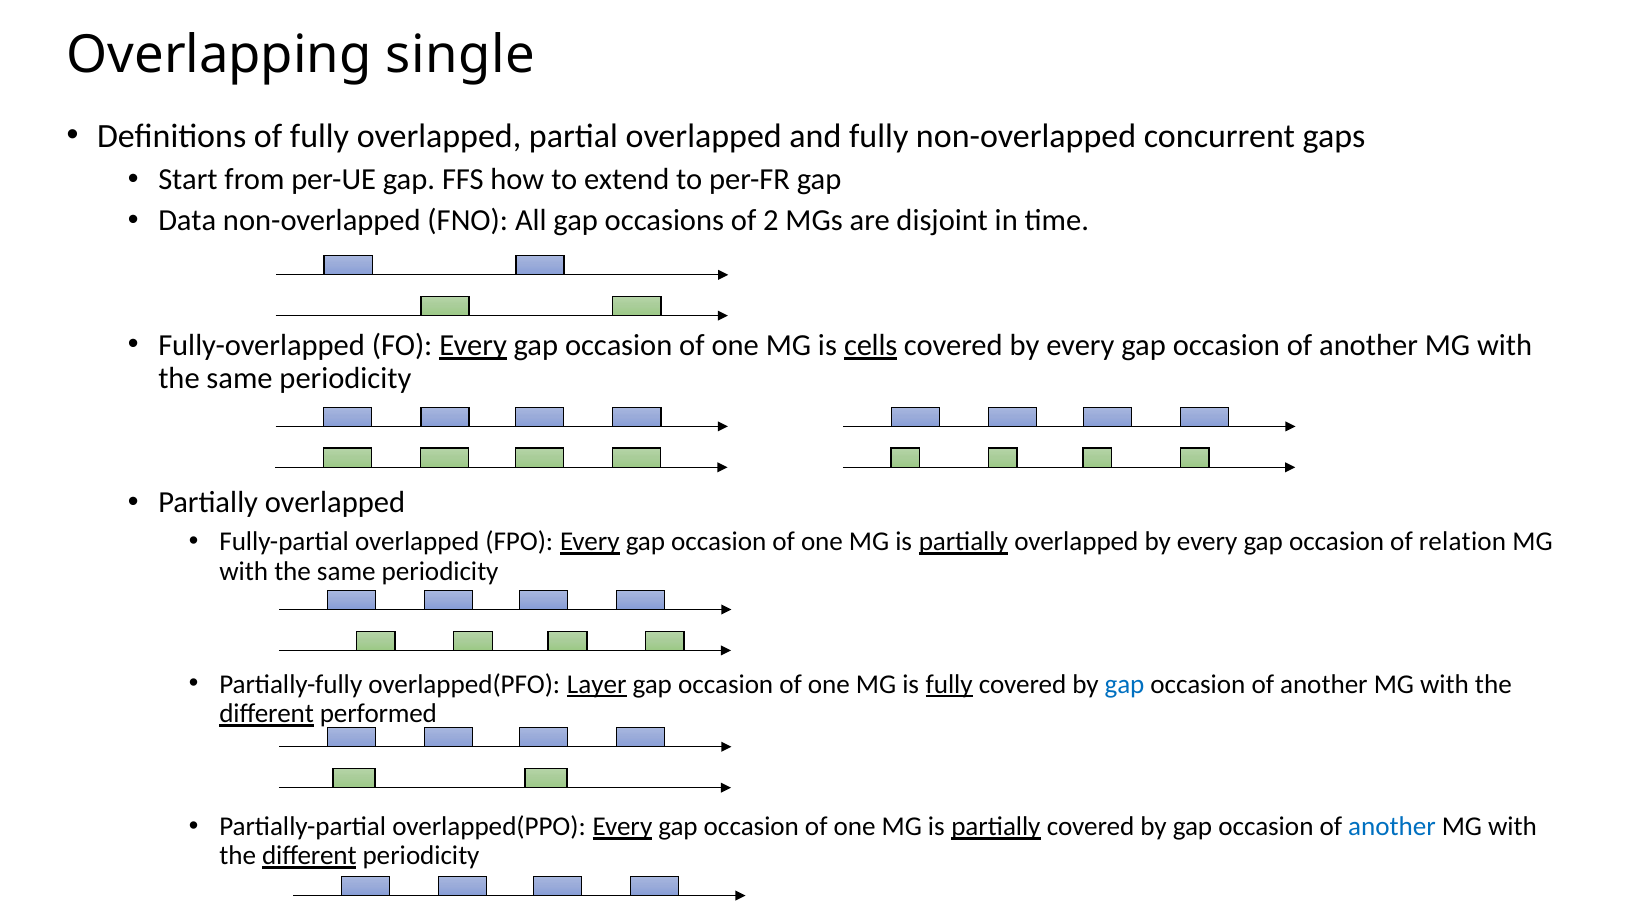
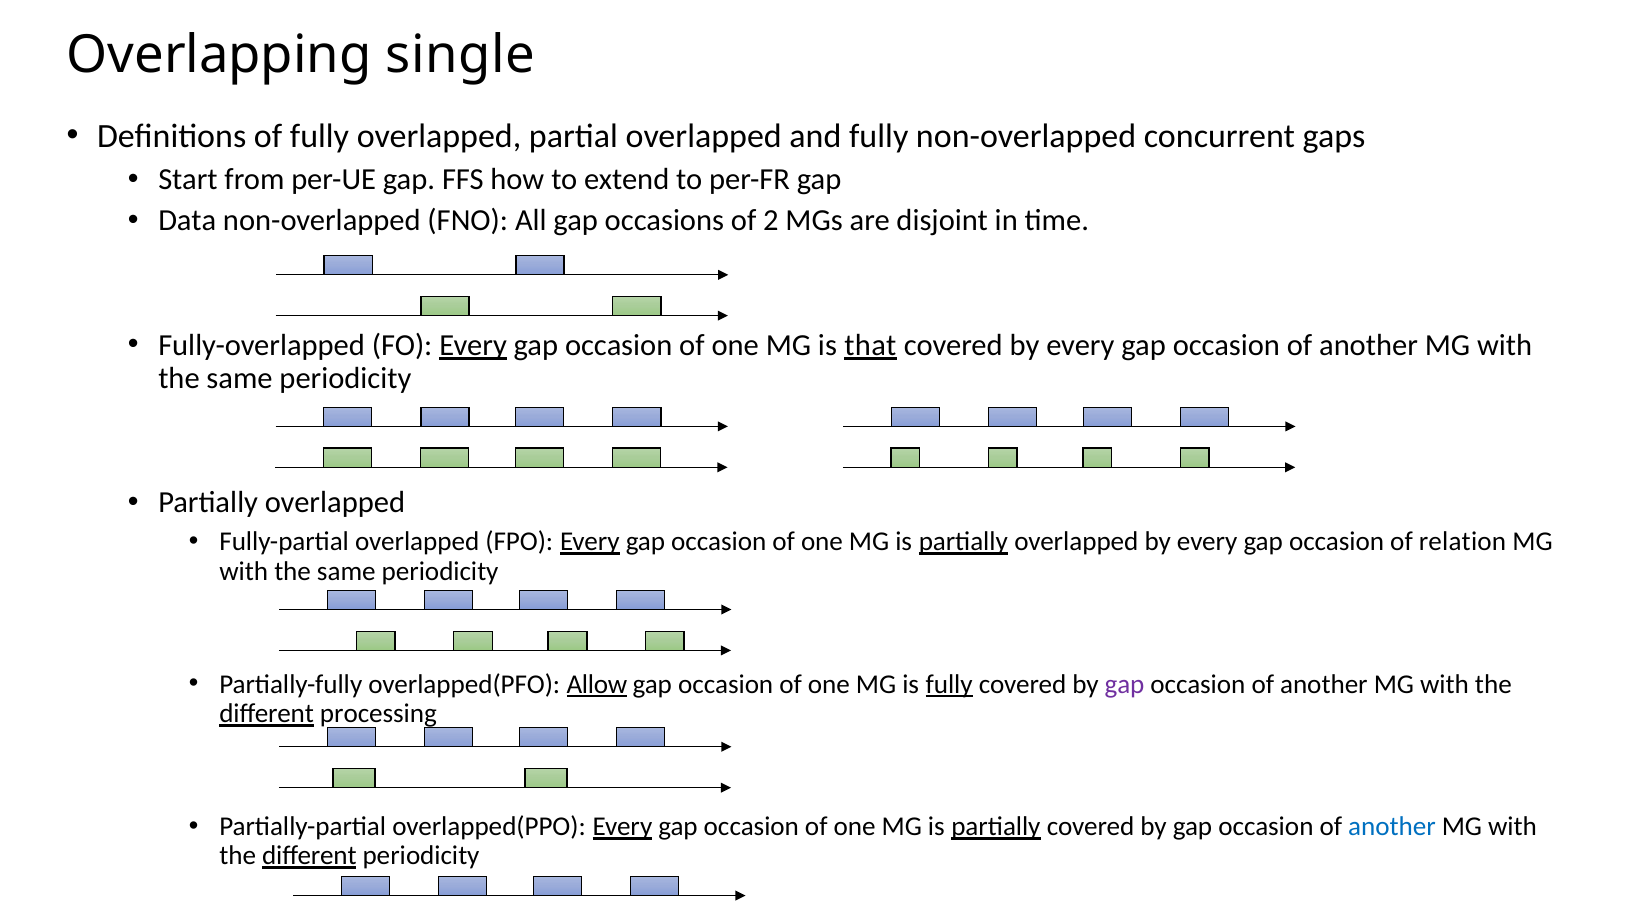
cells: cells -> that
Layer: Layer -> Allow
gap at (1125, 684) colour: blue -> purple
performed: performed -> processing
